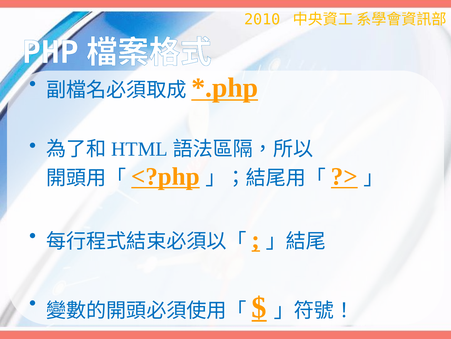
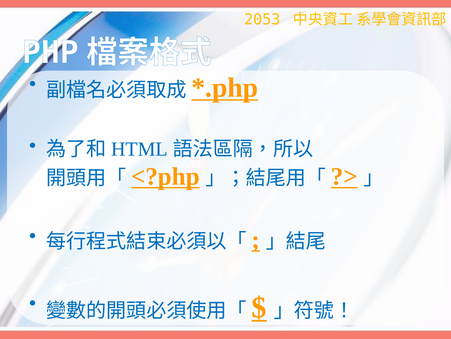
2010: 2010 -> 2053
